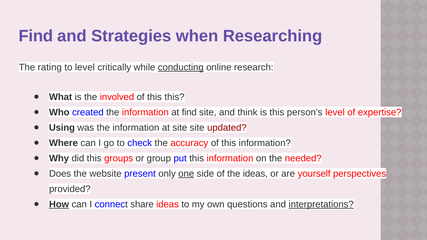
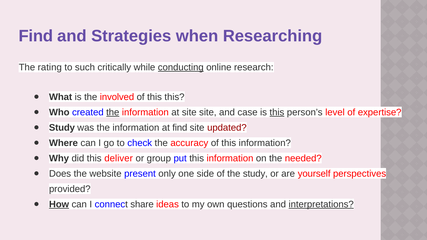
to level: level -> such
the at (113, 112) underline: none -> present
at find: find -> site
think: think -> case
this at (277, 112) underline: none -> present
Using at (62, 128): Using -> Study
at site: site -> find
groups: groups -> deliver
one underline: present -> none
the ideas: ideas -> study
